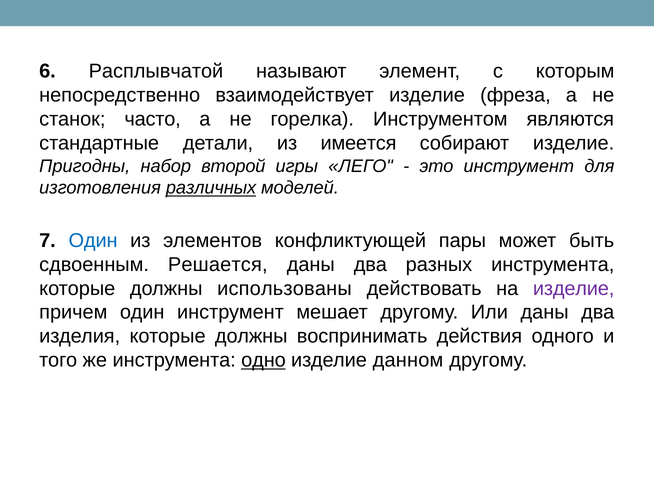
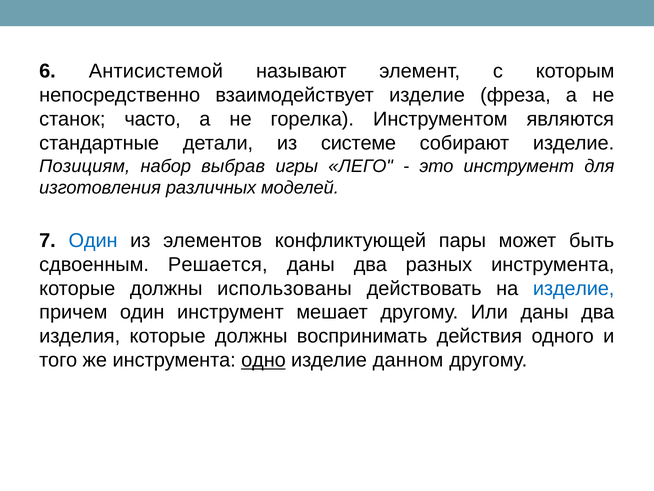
Расплывчатой: Расплывчатой -> Антисистемой
имеется: имеется -> системе
Пригодны: Пригодны -> Позициям
второй: второй -> выбрав
различных underline: present -> none
изделие at (574, 288) colour: purple -> blue
